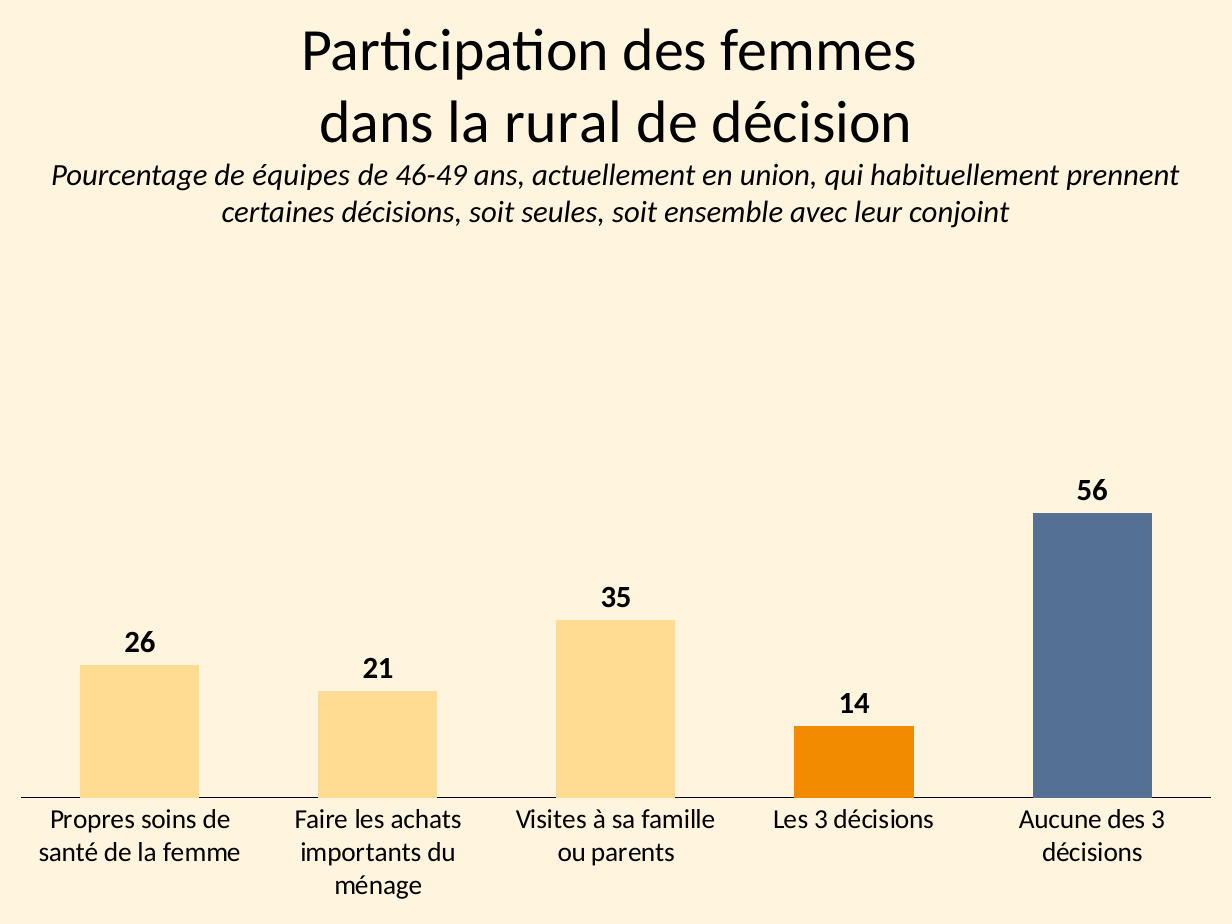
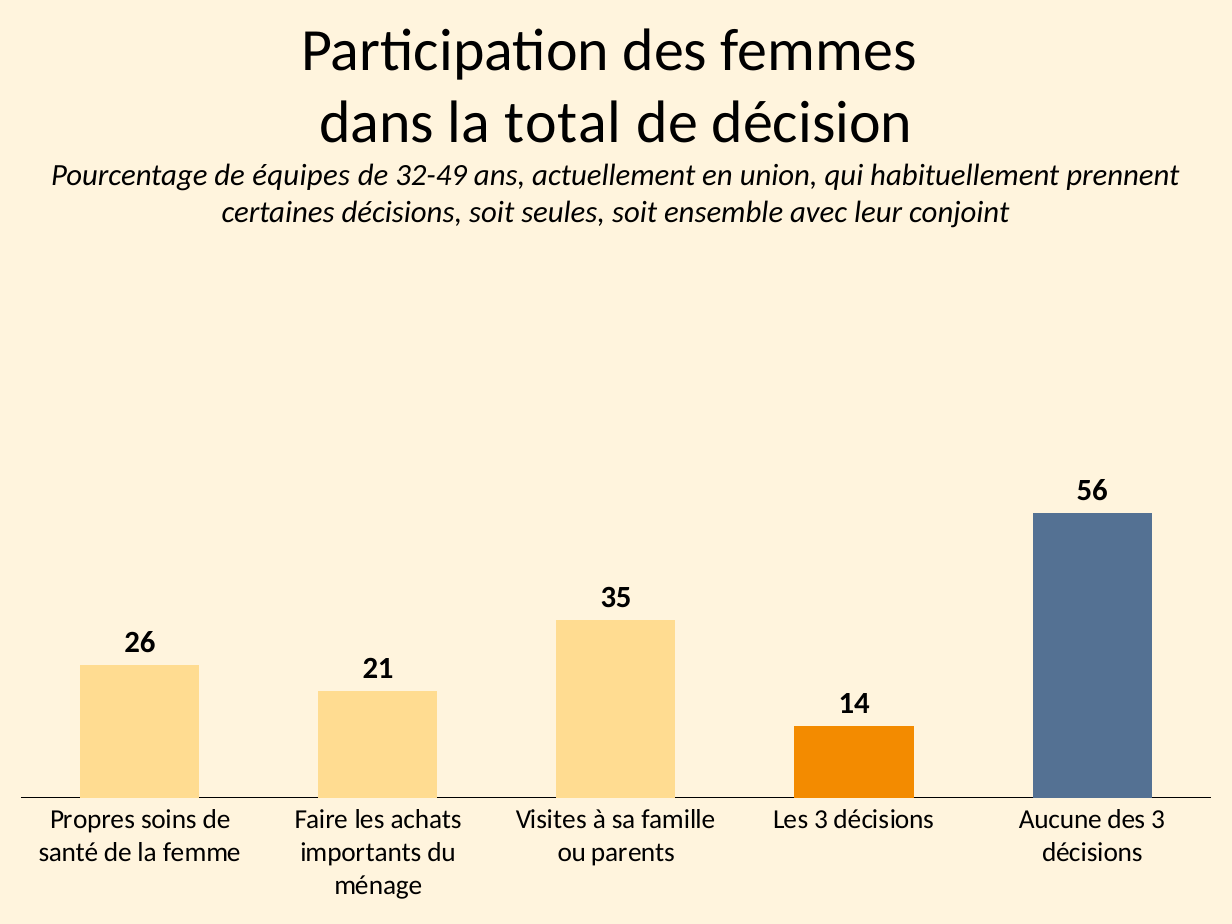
rural: rural -> total
46-49: 46-49 -> 32-49
